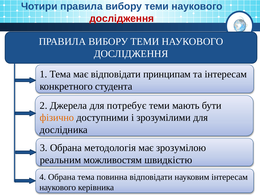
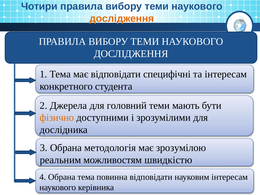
дослідження at (122, 19) colour: red -> orange
принципам: принципам -> специфічні
потребує: потребує -> головний
